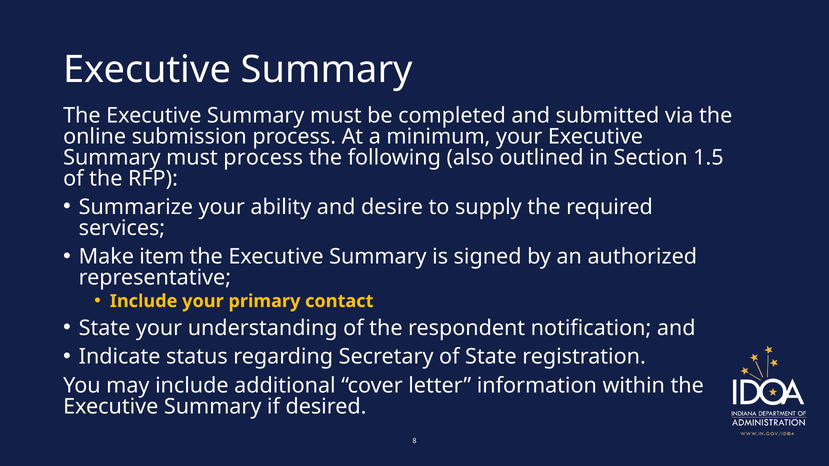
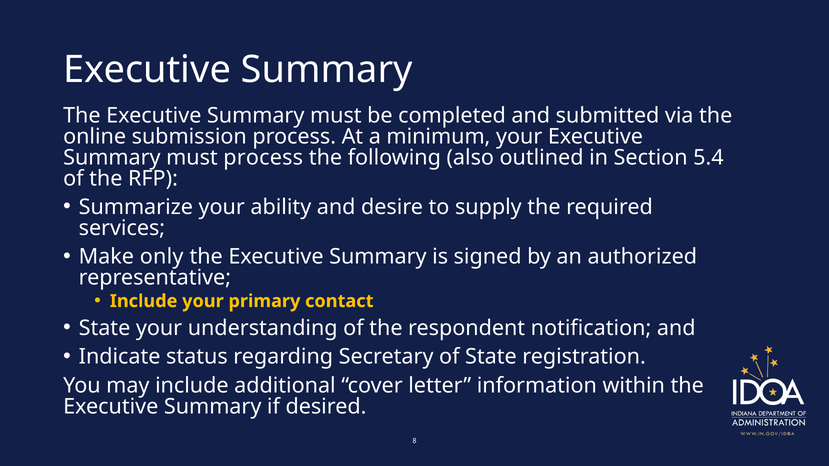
1.5: 1.5 -> 5.4
item: item -> only
